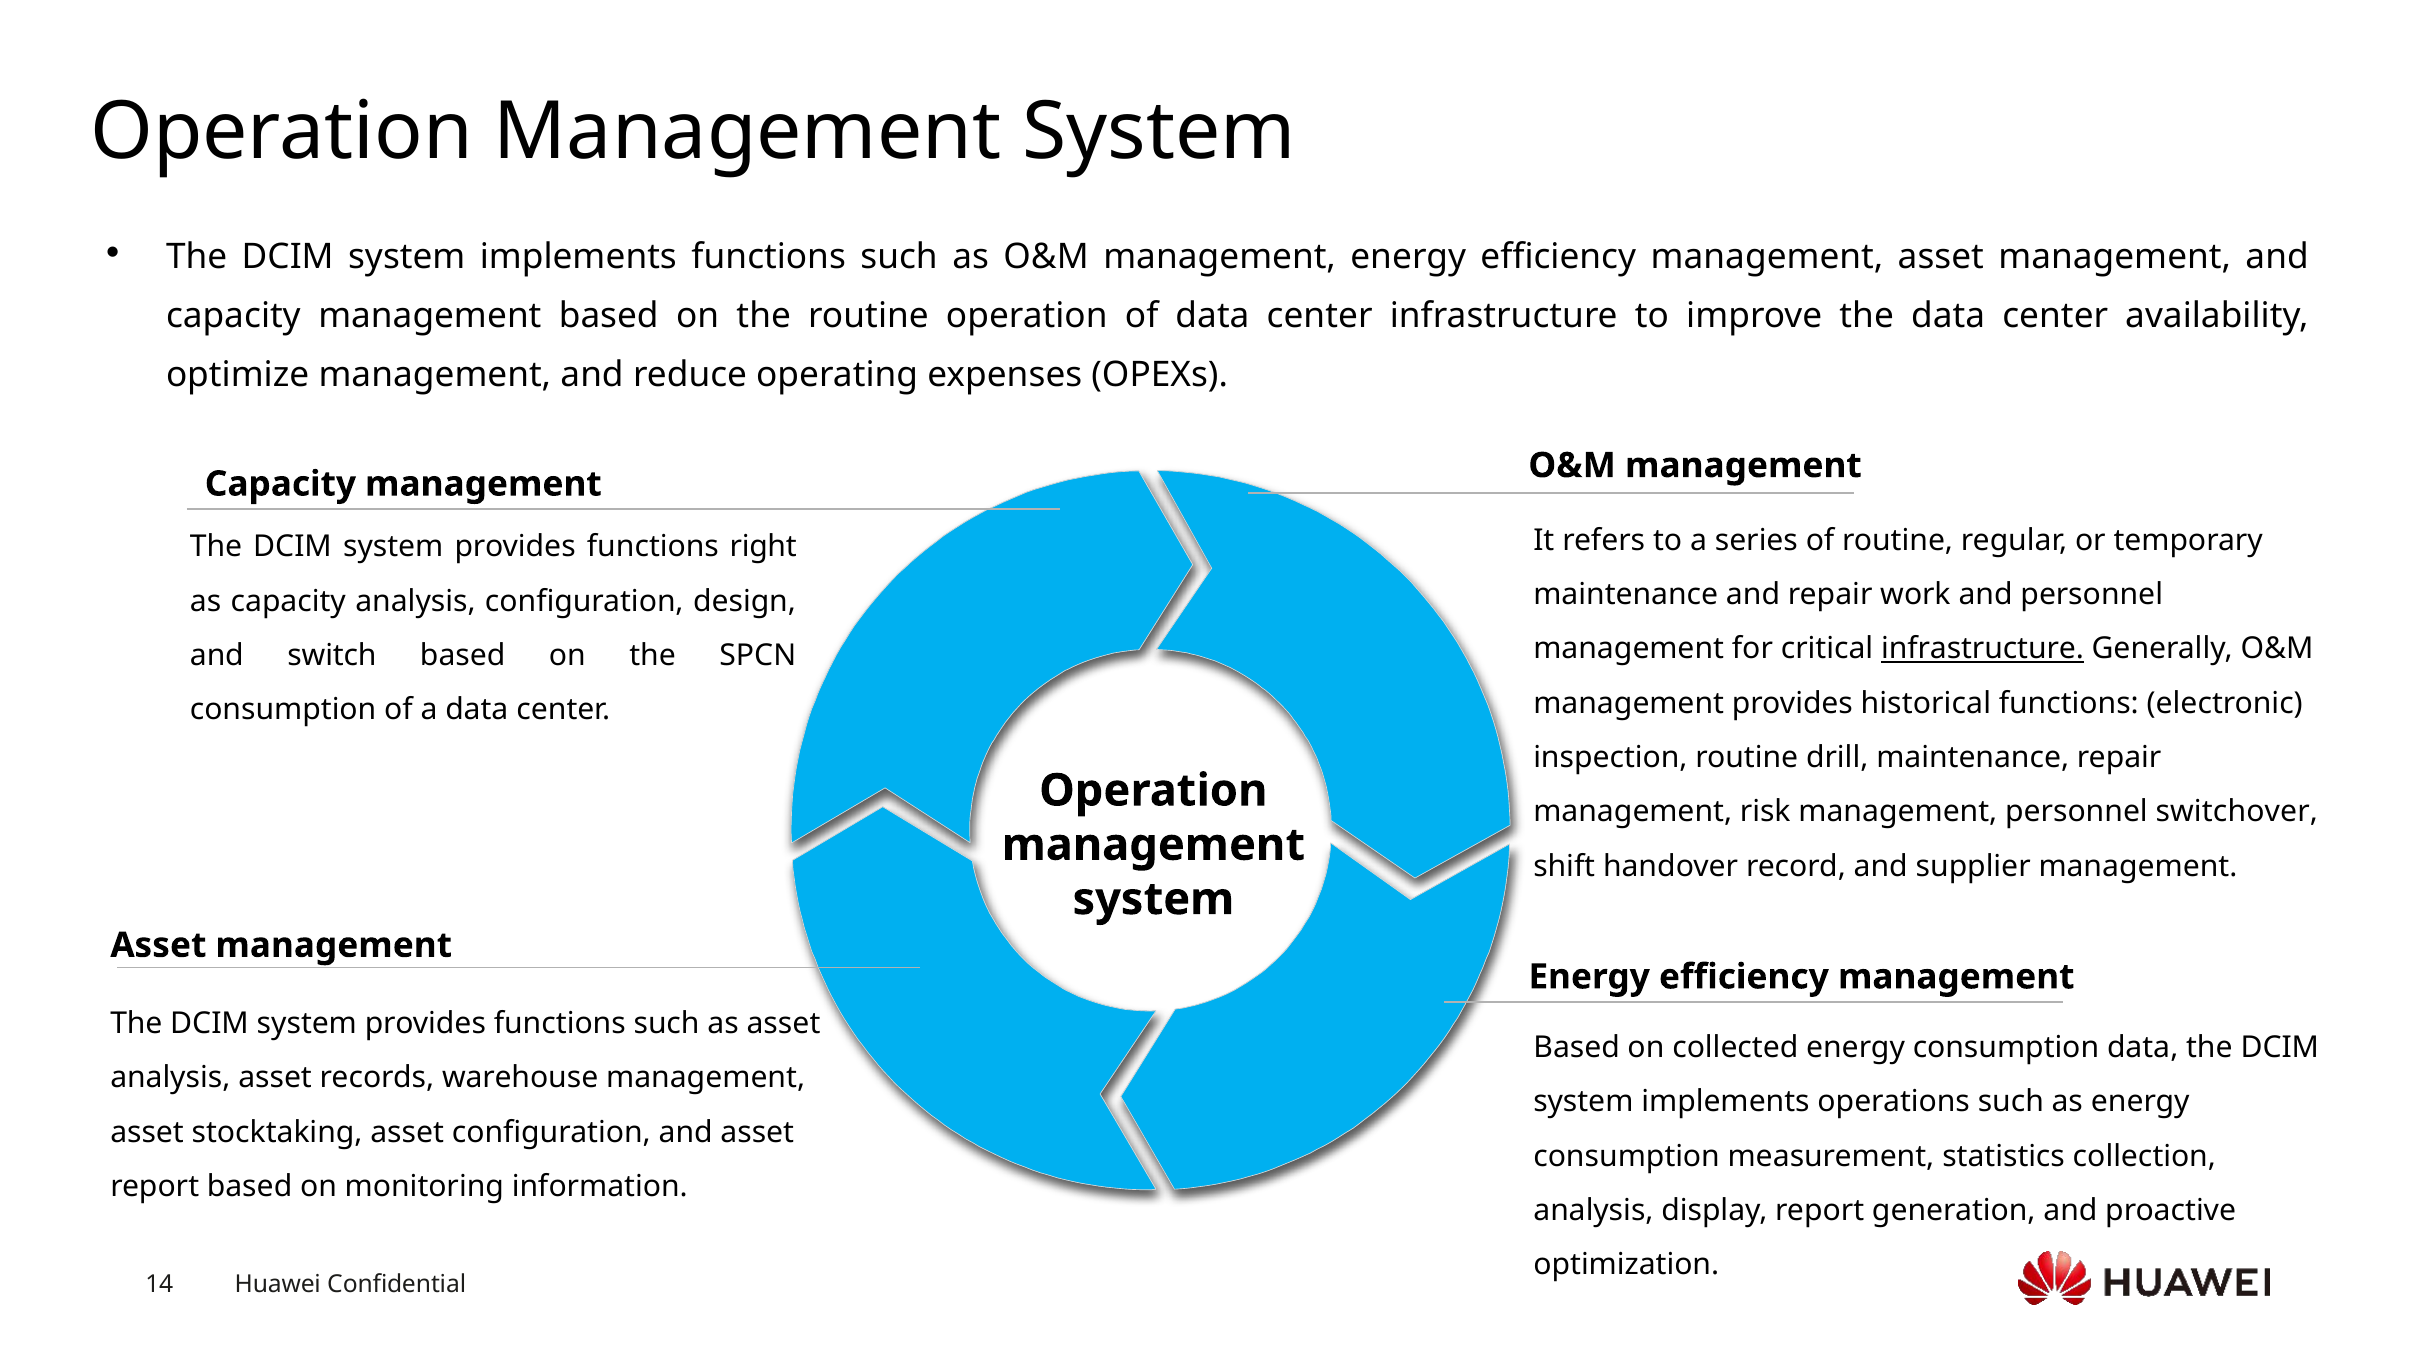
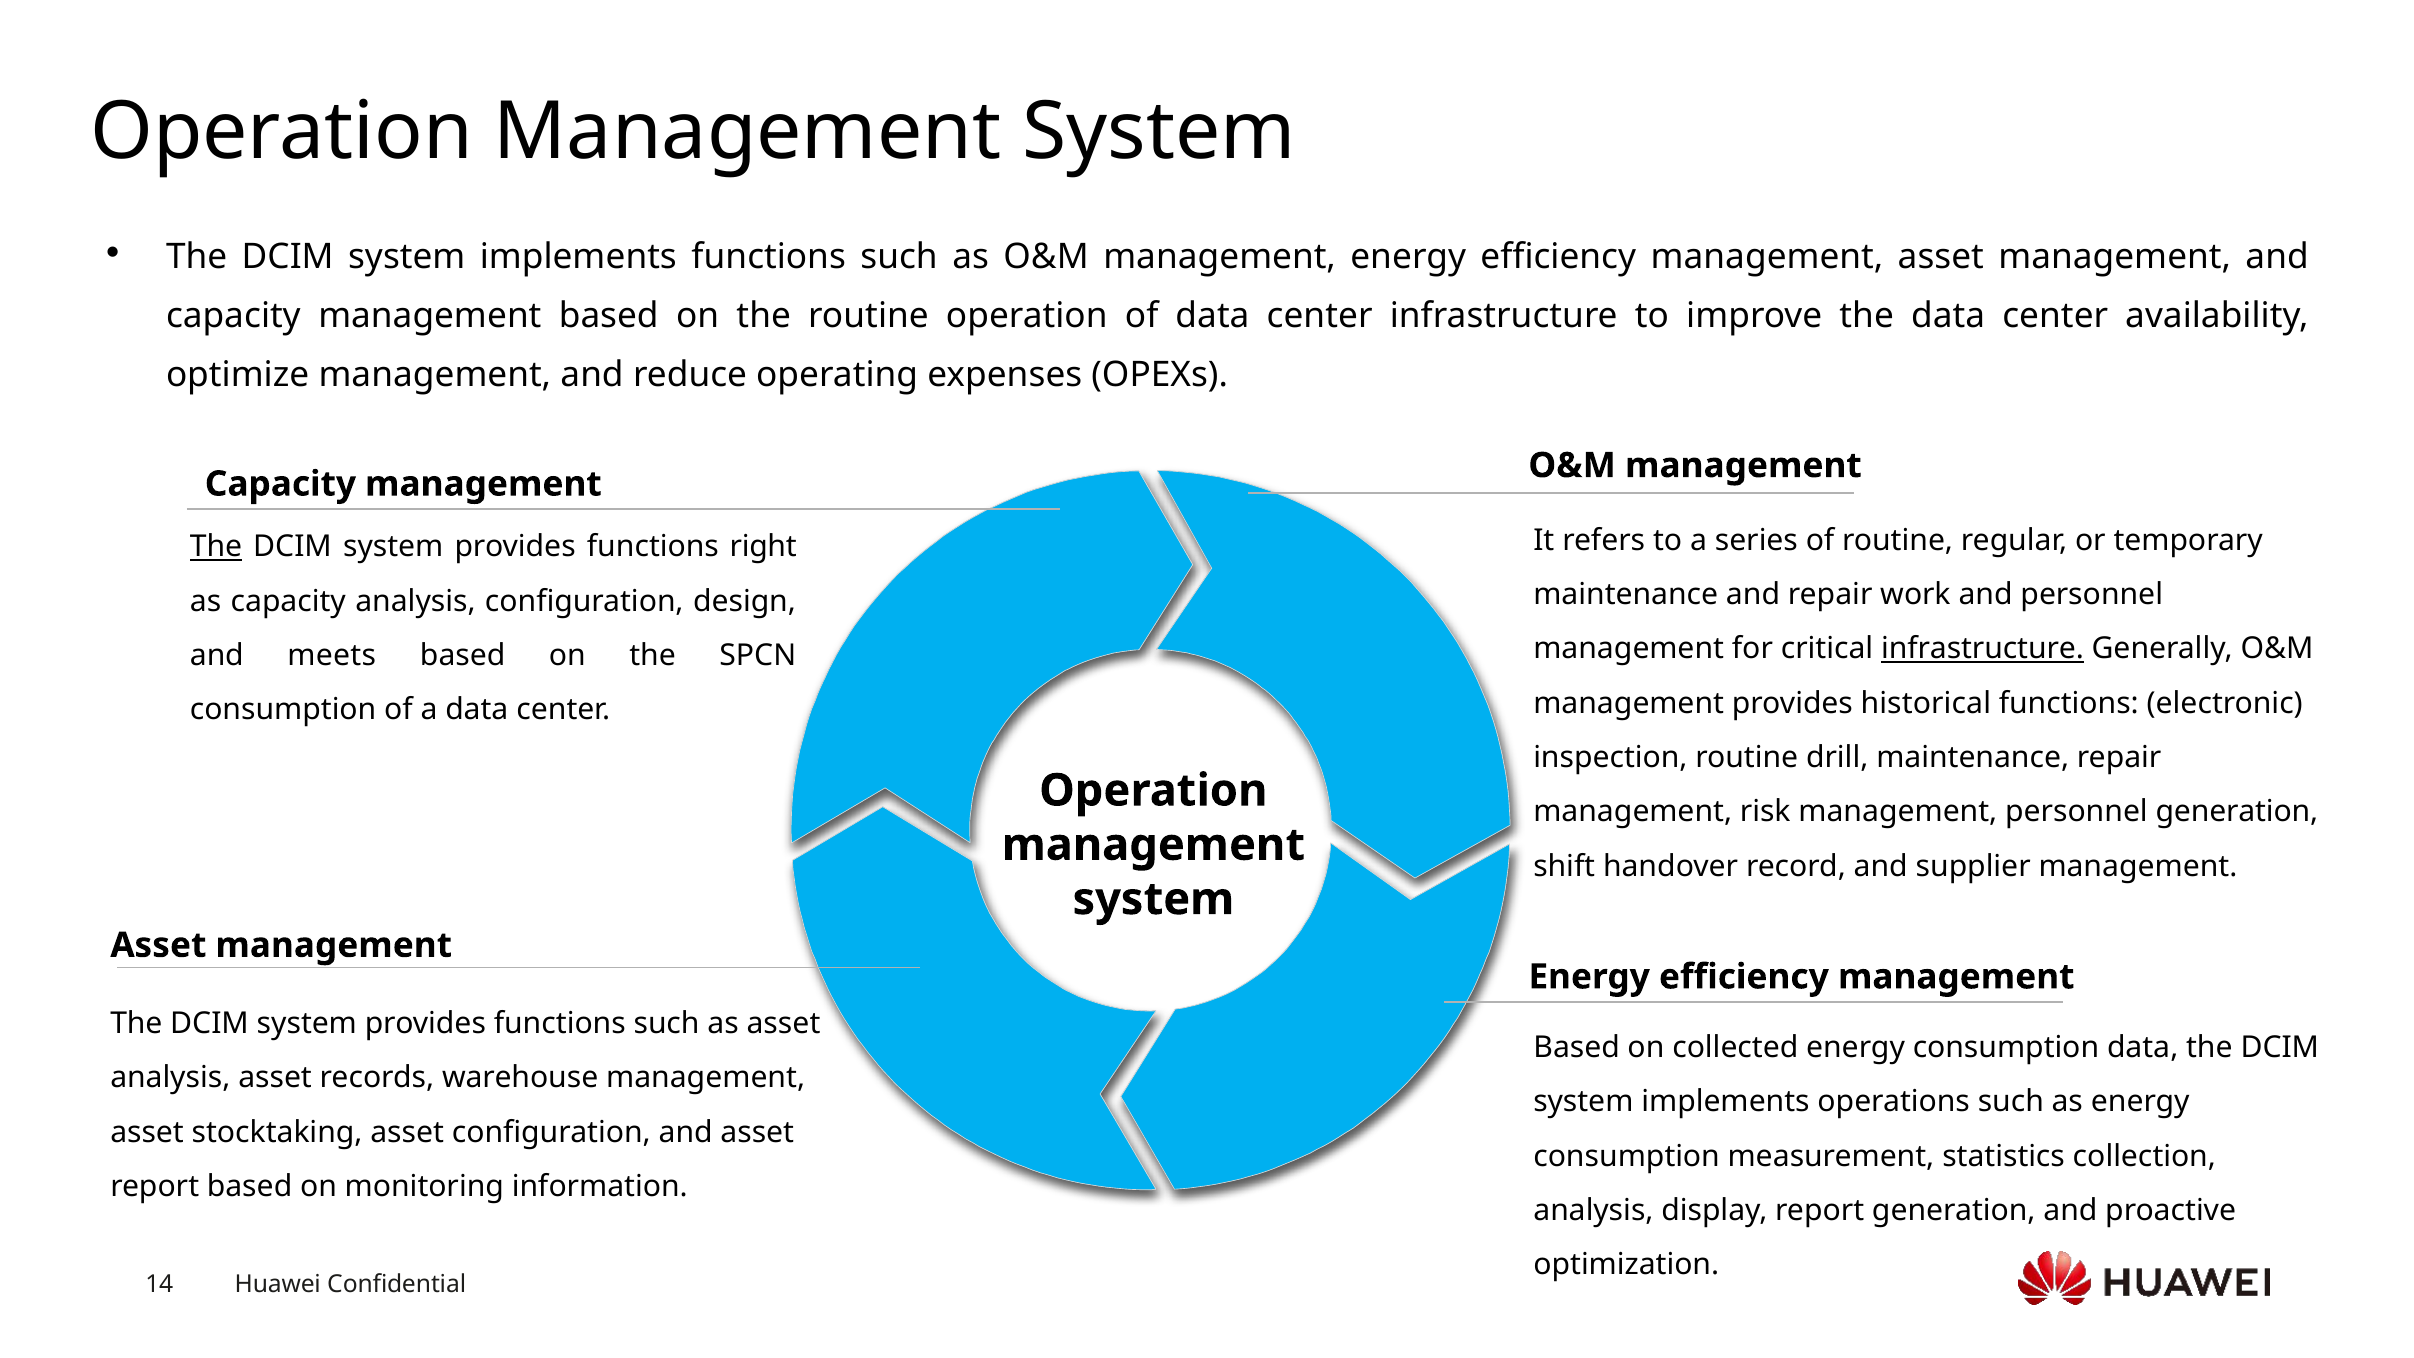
The at (216, 547) underline: none -> present
switch: switch -> meets
personnel switchover: switchover -> generation
